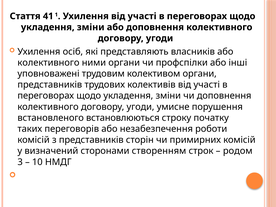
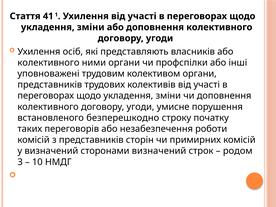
встановлюються: встановлюються -> безперешкодно
сторонами створенням: створенням -> визначений
